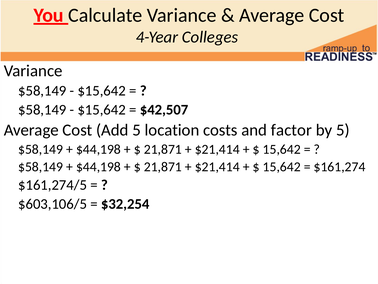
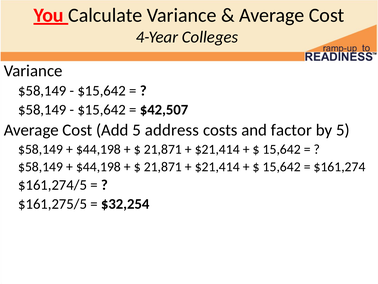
location: location -> address
$603,106/5: $603,106/5 -> $161,275/5
